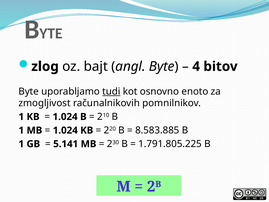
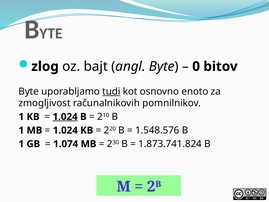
4: 4 -> 0
1.024 at (65, 117) underline: none -> present
8.583.885: 8.583.885 -> 1.548.576
5.141: 5.141 -> 1.074
1.791.805.225: 1.791.805.225 -> 1.873.741.824
